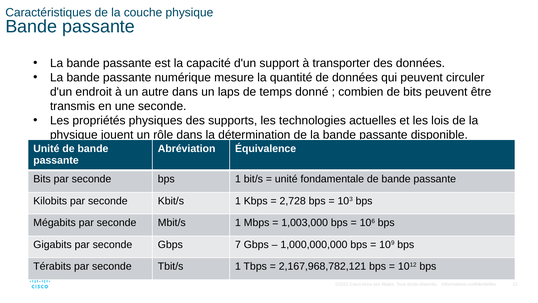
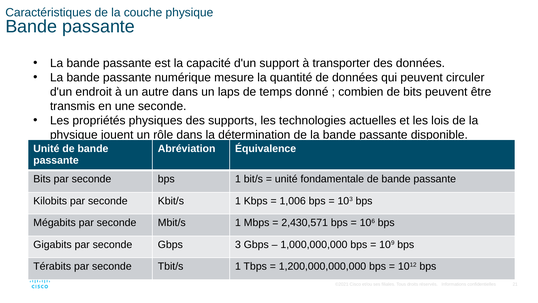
2,728: 2,728 -> 1,006
1,003,000: 1,003,000 -> 2,430,571
7: 7 -> 3
2,167,968,782,121: 2,167,968,782,121 -> 1,200,000,000,000
